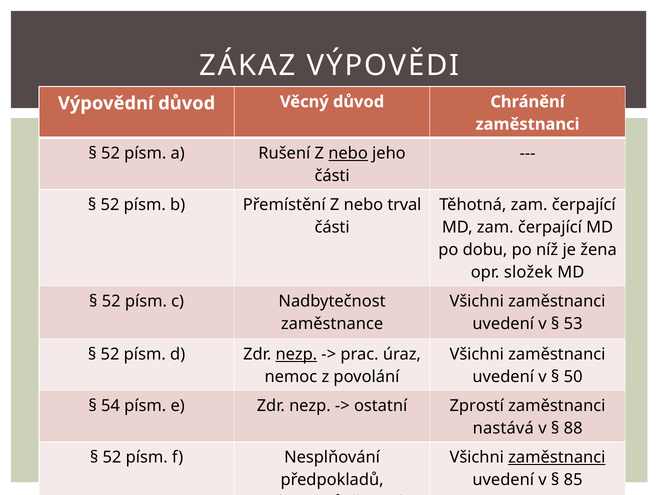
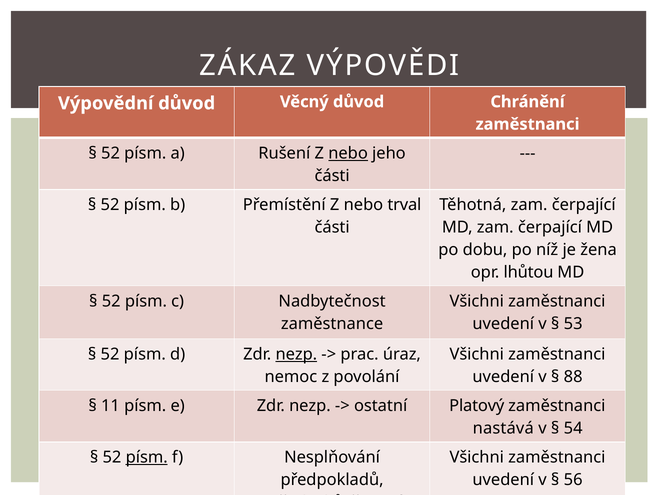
složek: složek -> lhůtou
50: 50 -> 88
54: 54 -> 11
Zprostí: Zprostí -> Platový
88: 88 -> 54
písm at (147, 457) underline: none -> present
zaměstnanci at (557, 457) underline: present -> none
85: 85 -> 56
